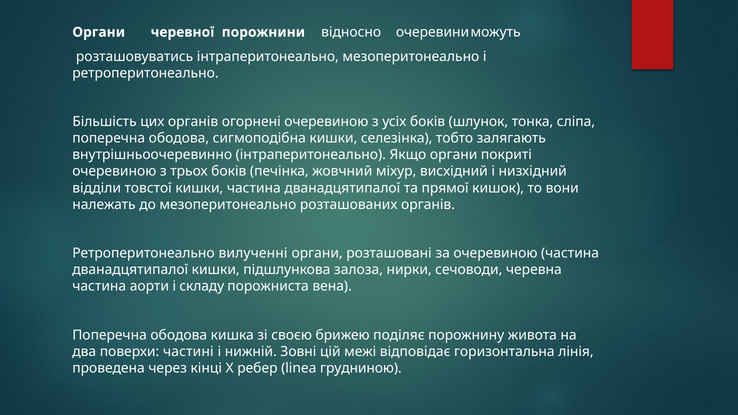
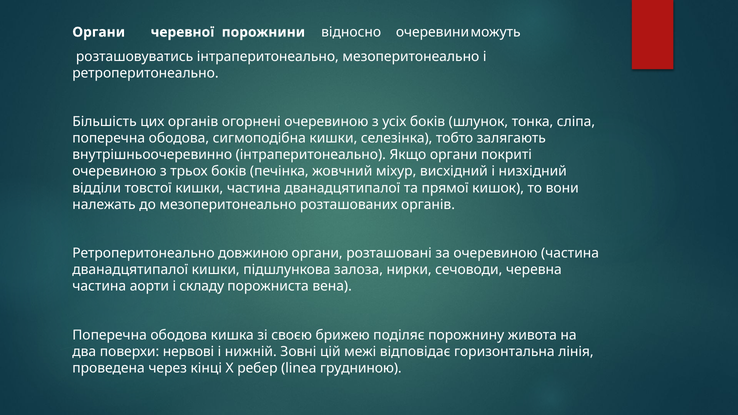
вилученні: вилученні -> довжиною
частині: частині -> нервові
